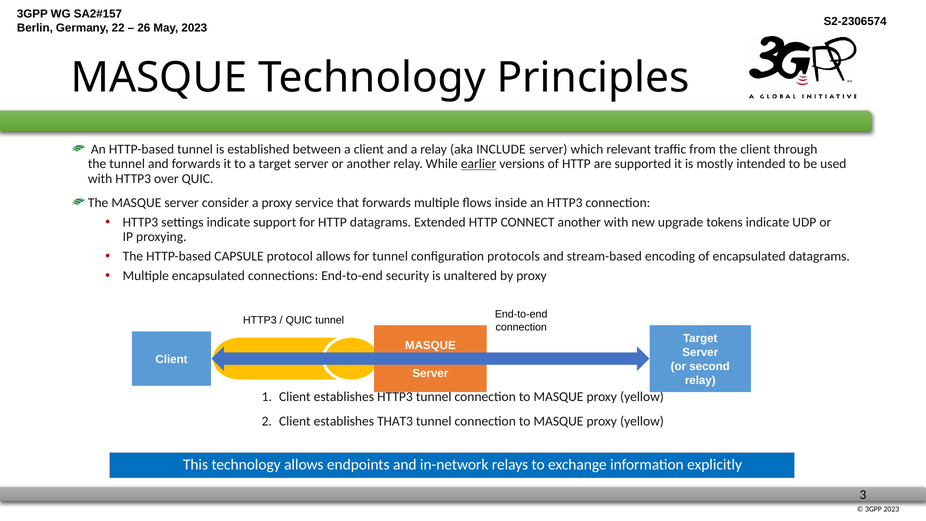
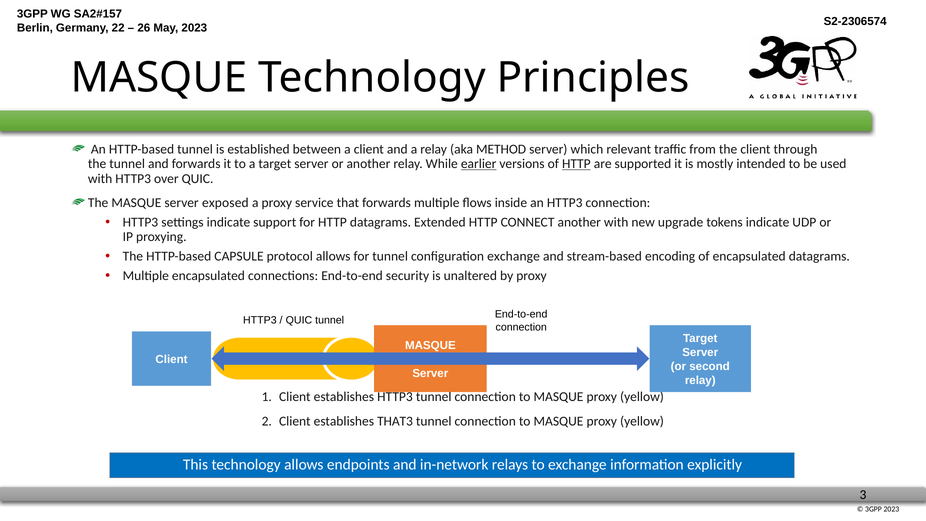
INCLUDE: INCLUDE -> METHOD
HTTP at (576, 164) underline: none -> present
consider: consider -> exposed
configuration protocols: protocols -> exchange
